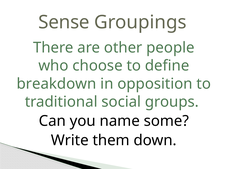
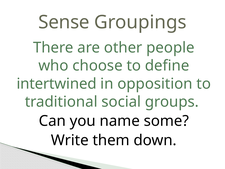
breakdown: breakdown -> intertwined
